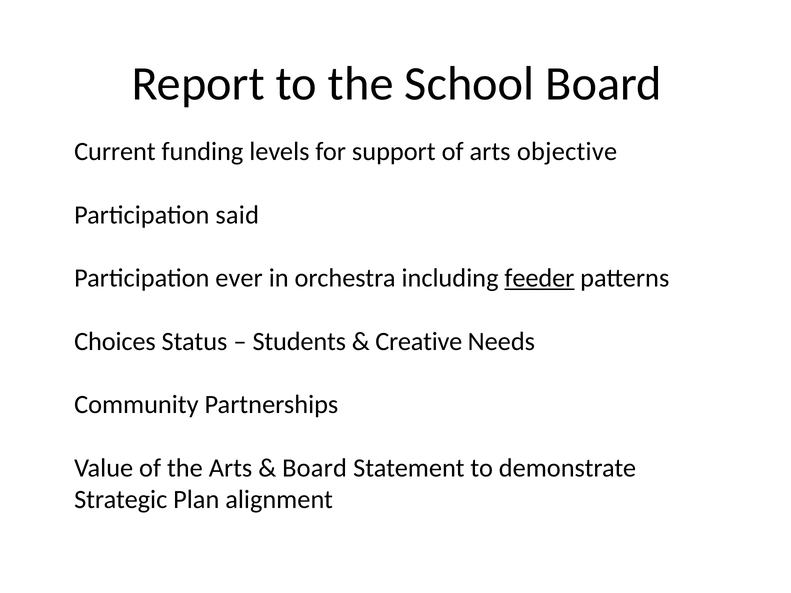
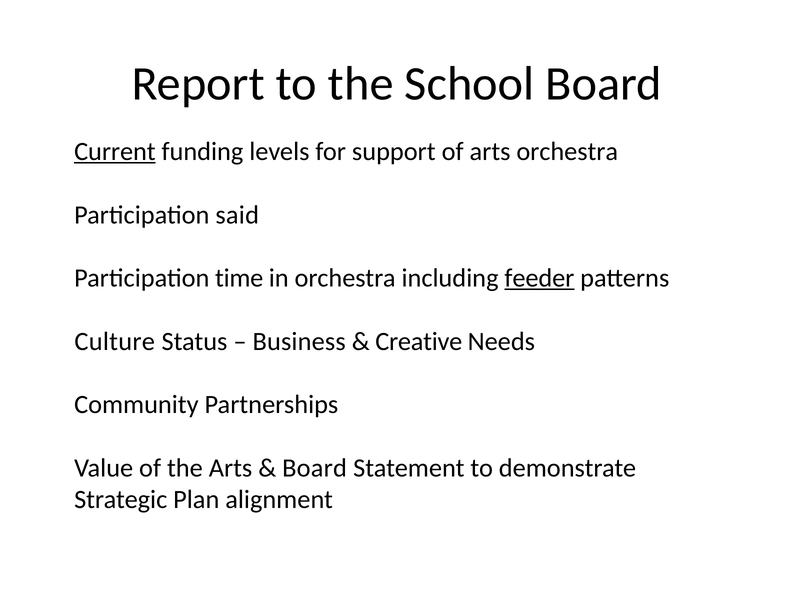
Current underline: none -> present
arts objective: objective -> orchestra
ever: ever -> time
Choices: Choices -> Culture
Students: Students -> Business
